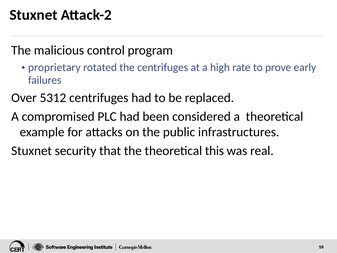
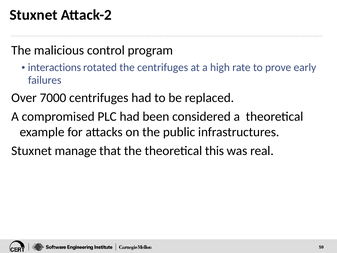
proprietary: proprietary -> interactions
5312: 5312 -> 7000
security: security -> manage
